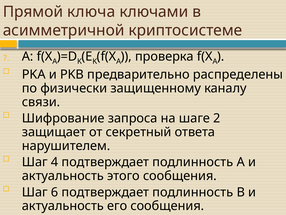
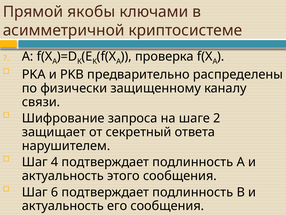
ключа: ключа -> якобы
